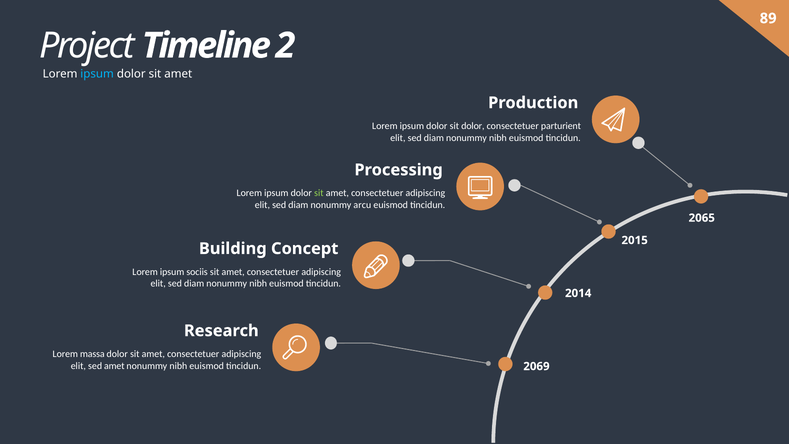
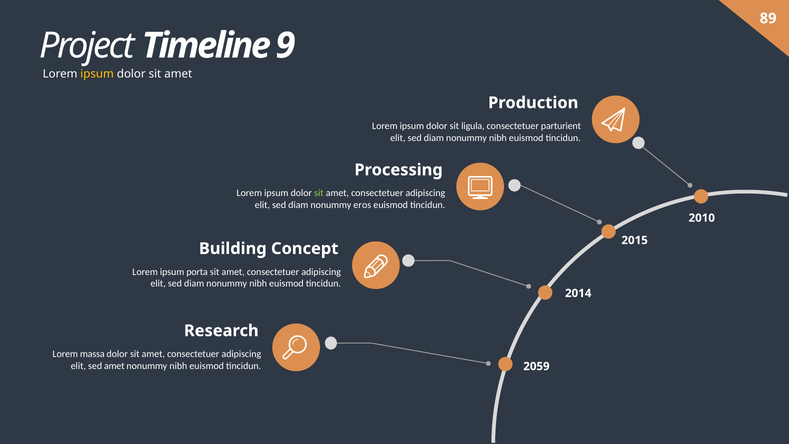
2: 2 -> 9
ipsum at (97, 74) colour: light blue -> yellow
sit dolor: dolor -> ligula
arcu: arcu -> eros
2065: 2065 -> 2010
sociis: sociis -> porta
2069: 2069 -> 2059
